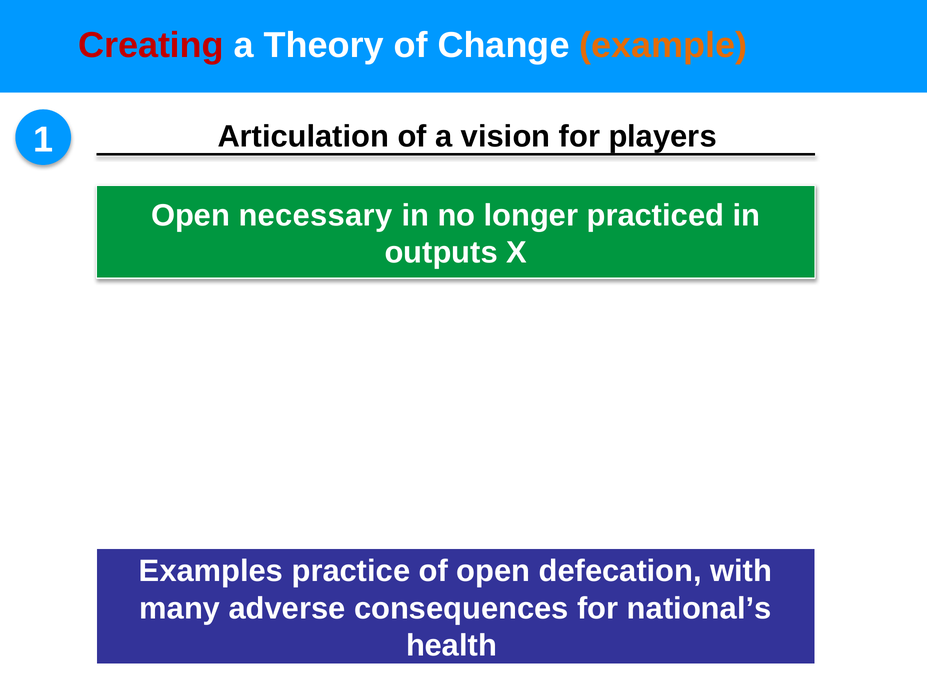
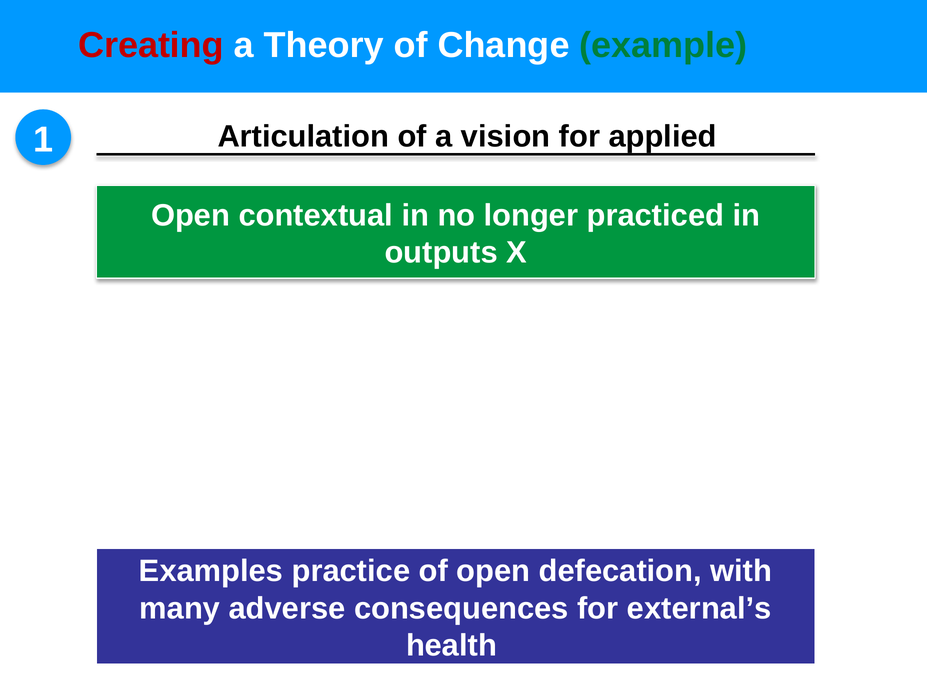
example colour: orange -> green
players: players -> applied
necessary: necessary -> contextual
national’s: national’s -> external’s
